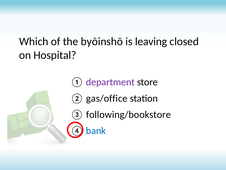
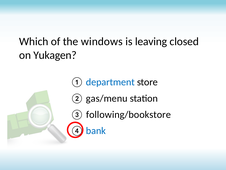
byōinshō: byōinshō -> windows
Hospital: Hospital -> Yukagen
department colour: purple -> blue
gas/office: gas/office -> gas/menu
